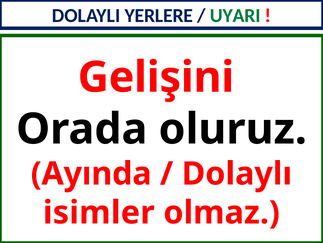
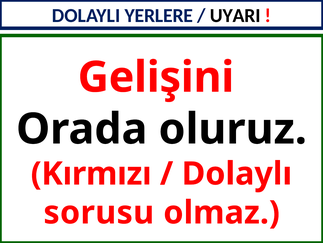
UYARI colour: green -> black
Ayında: Ayında -> Kırmızı
isimler: isimler -> sorusu
